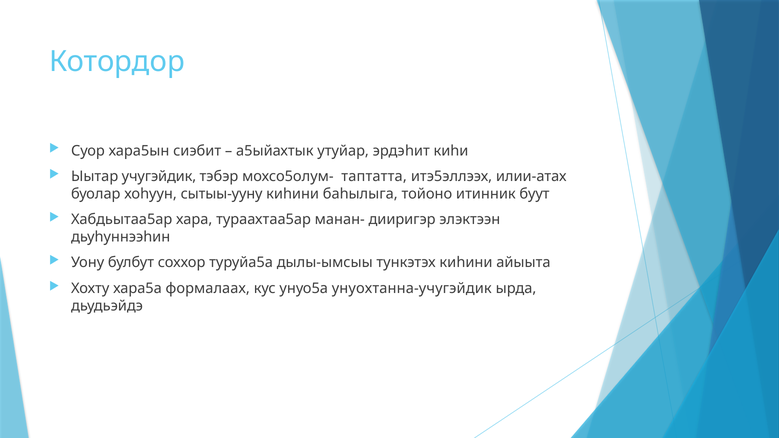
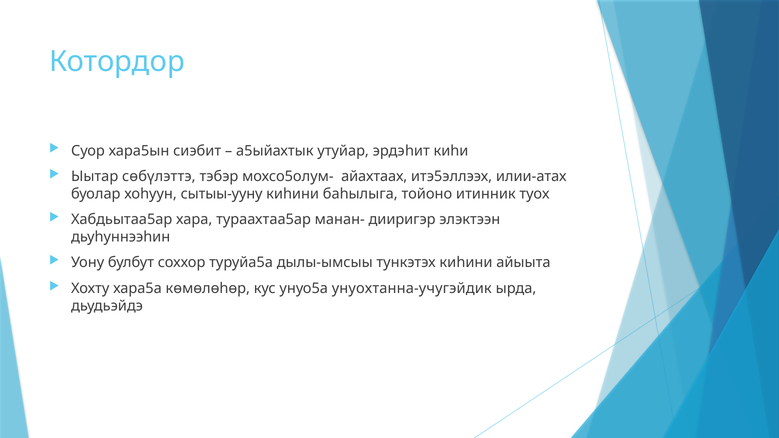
учугэйдик: учугэйдик -> сөбүлэттэ
таптатта: таптатта -> айахтаах
буут: буут -> туох
формалаах: формалаах -> көмөлөһөр
